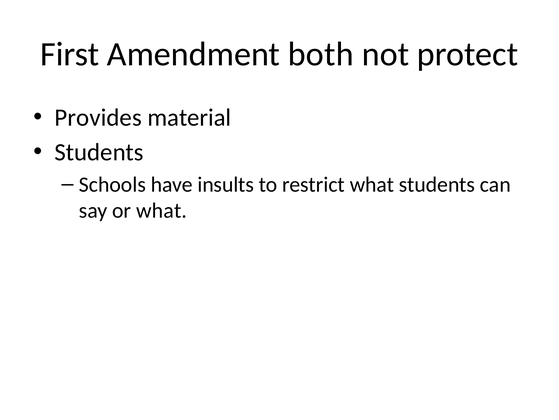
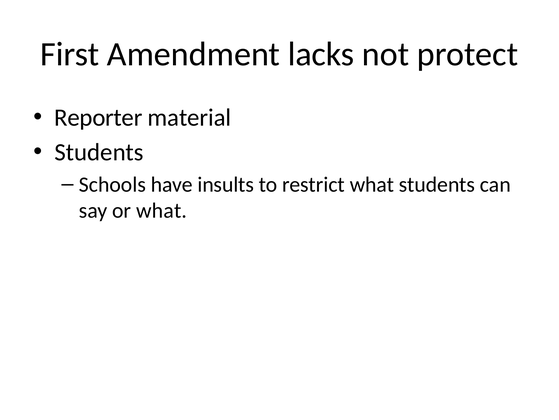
both: both -> lacks
Provides: Provides -> Reporter
